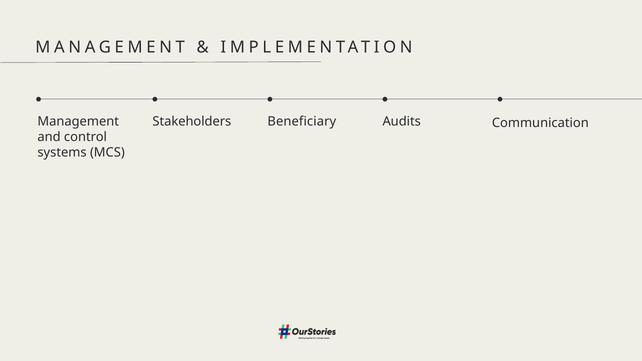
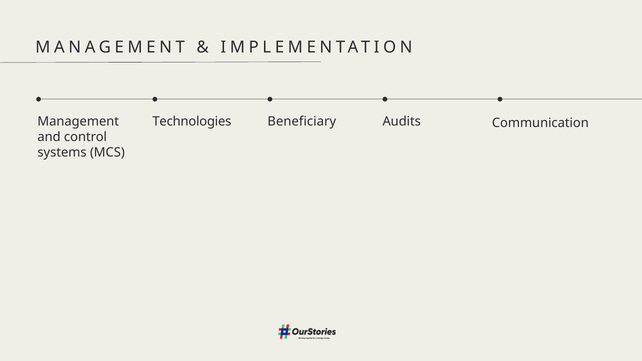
Stakeholders: Stakeholders -> Technologies
